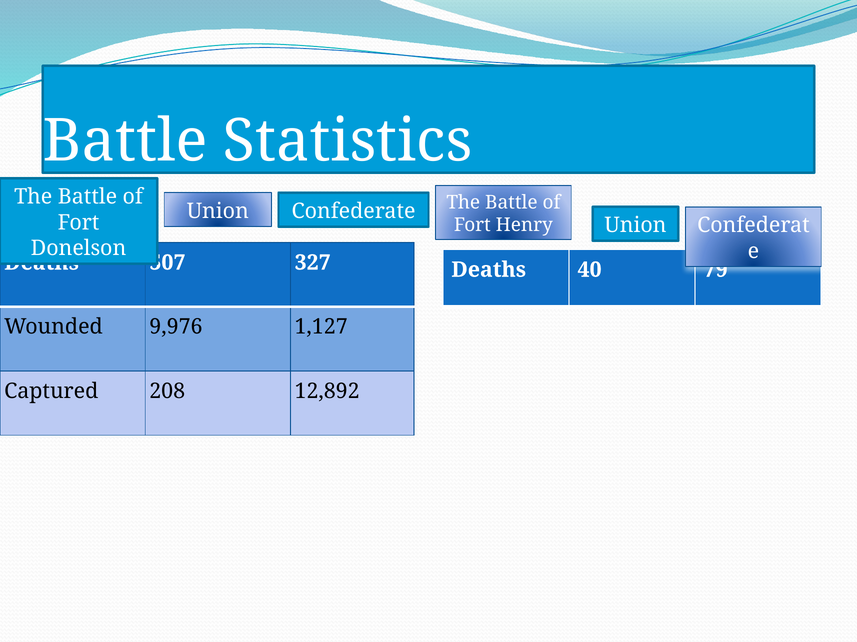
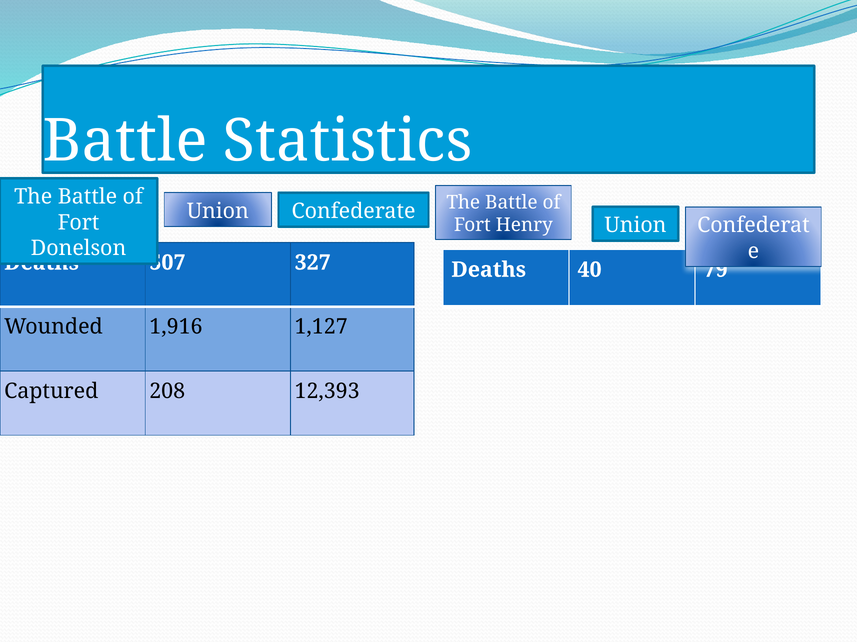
9,976: 9,976 -> 1,916
12,892: 12,892 -> 12,393
